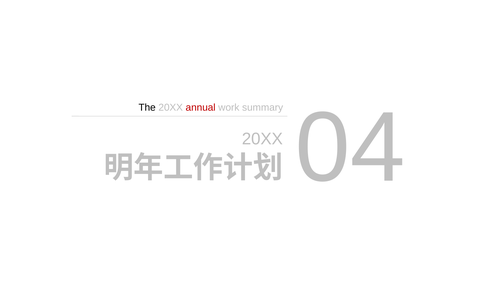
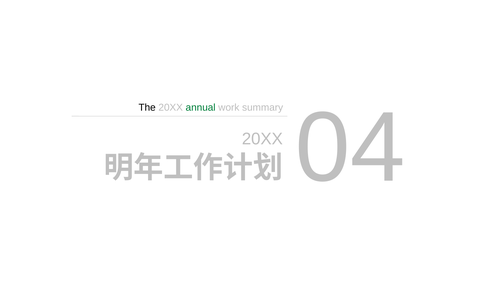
annual colour: red -> green
